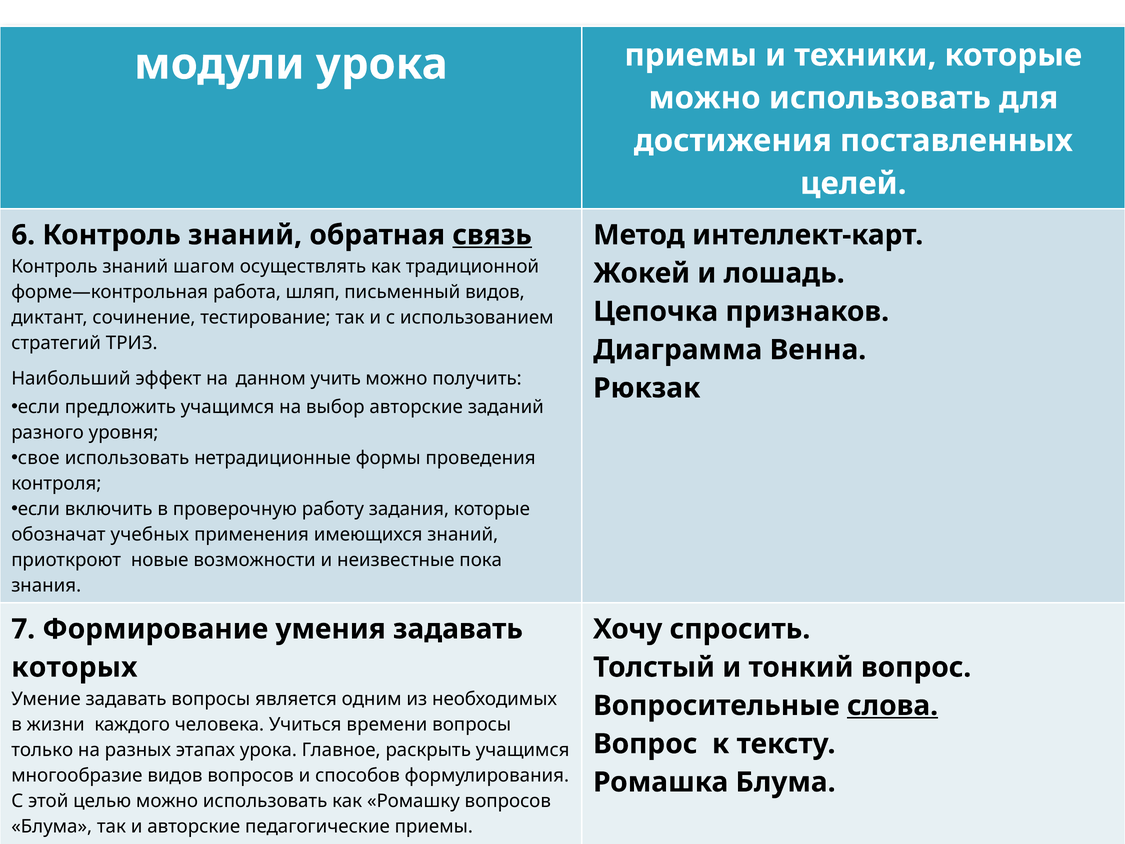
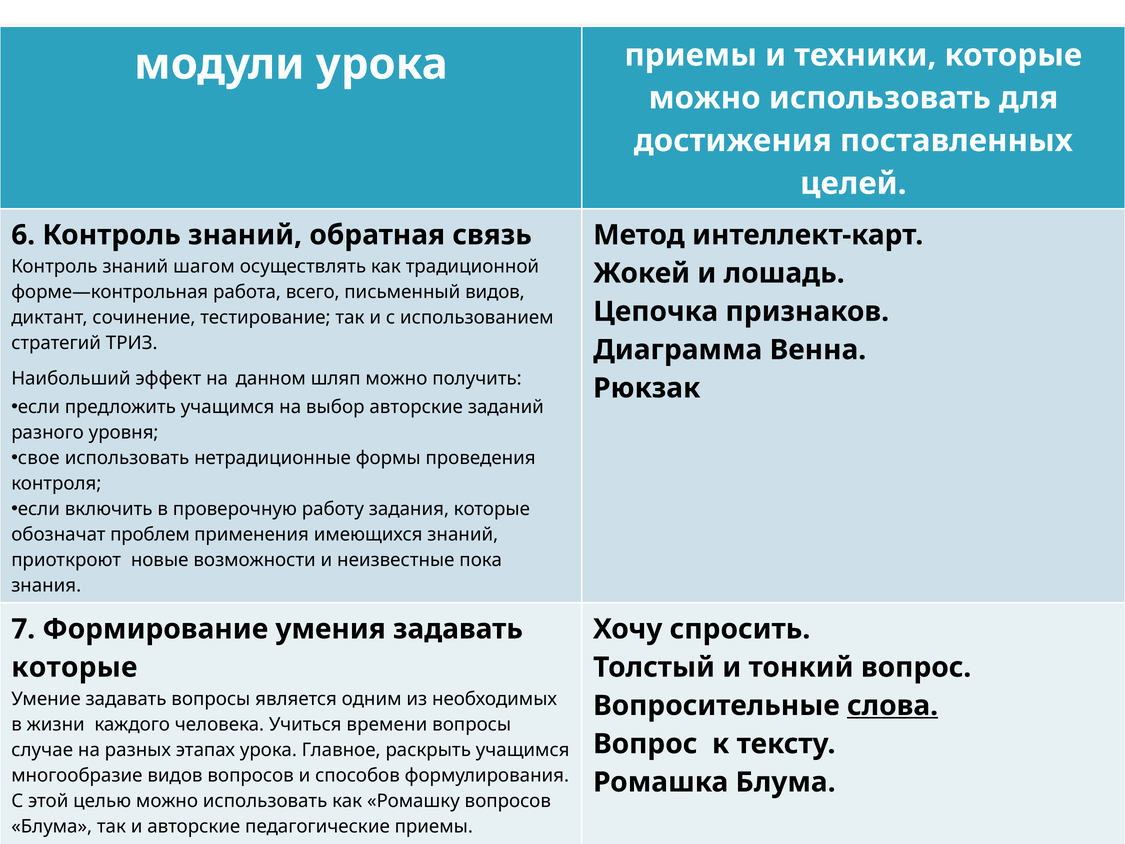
связь underline: present -> none
шляп: шляп -> всего
учить: учить -> шляп
учебных: учебных -> проблем
которых at (74, 667): которых -> которые
только: только -> случае
